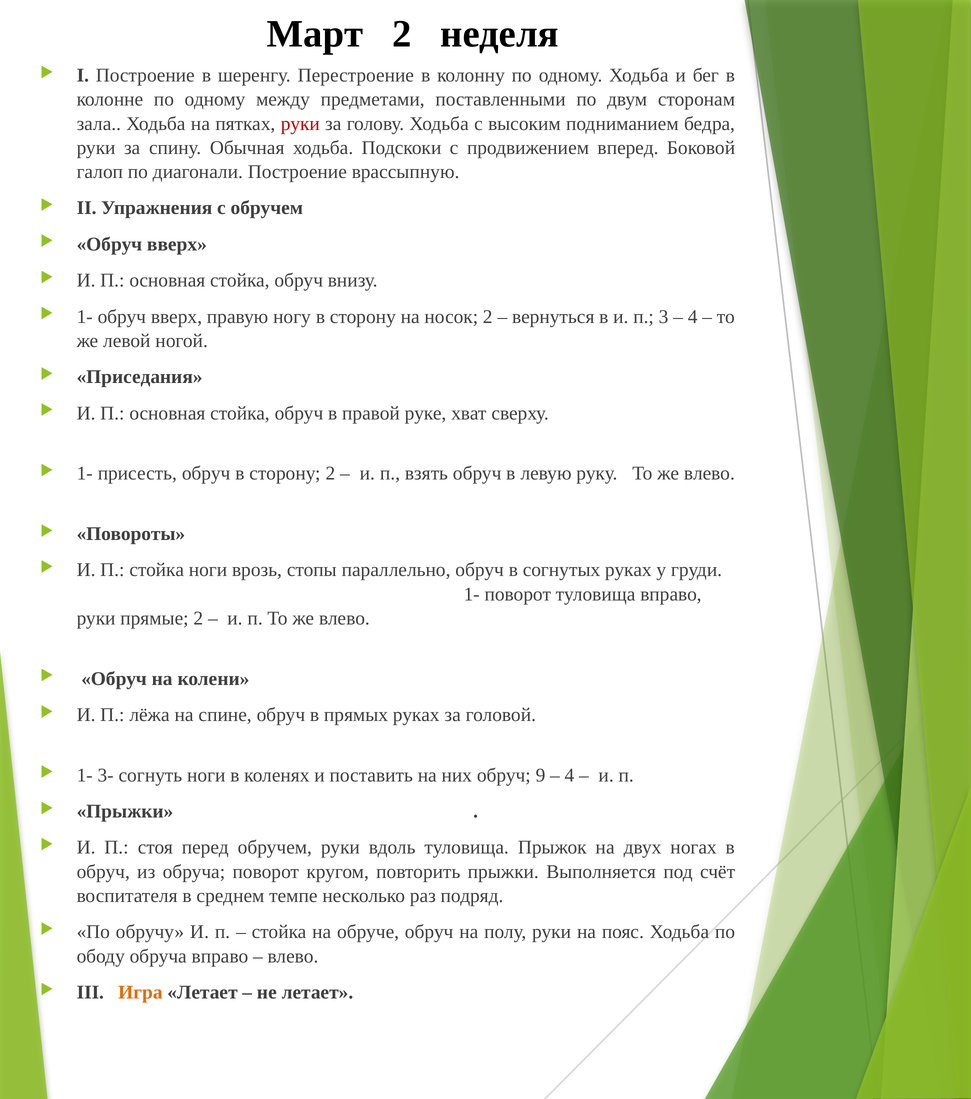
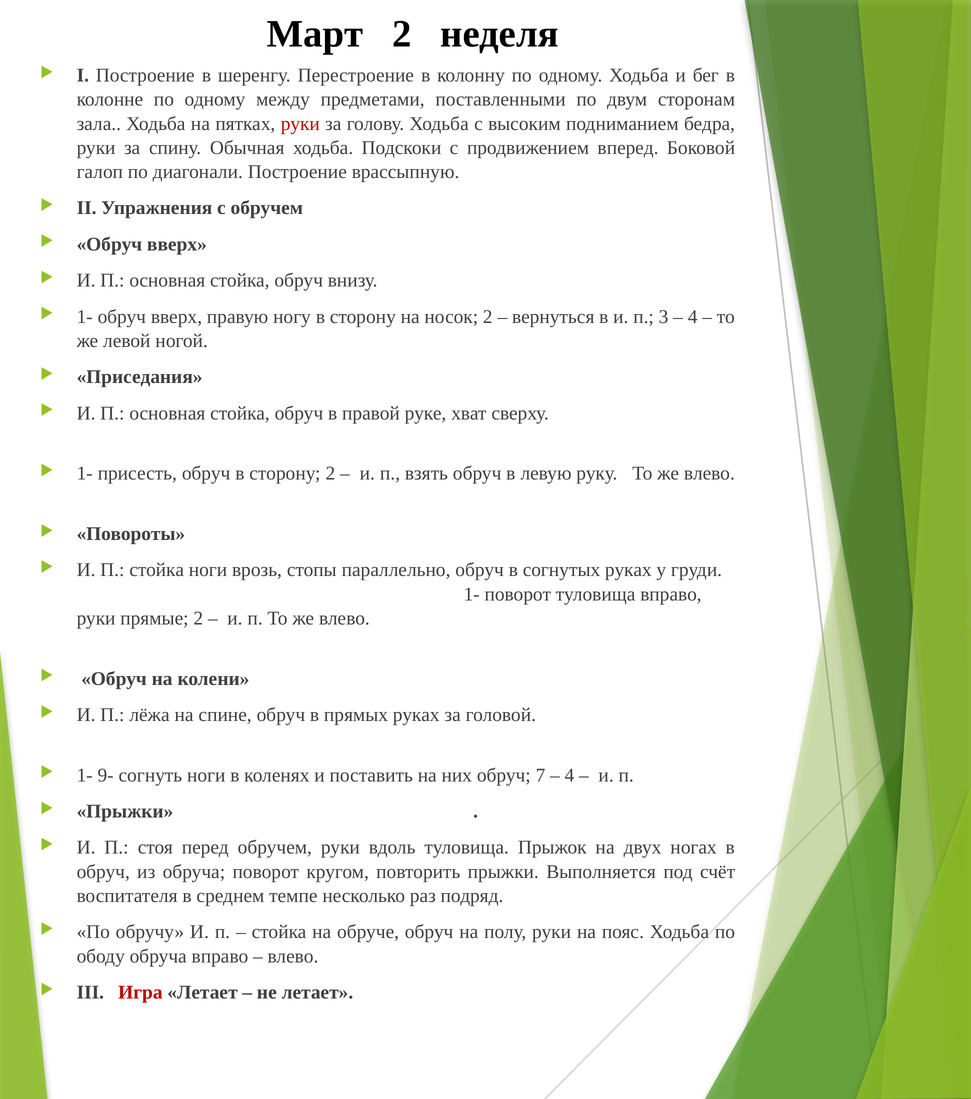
3-: 3- -> 9-
9: 9 -> 7
Игра colour: orange -> red
